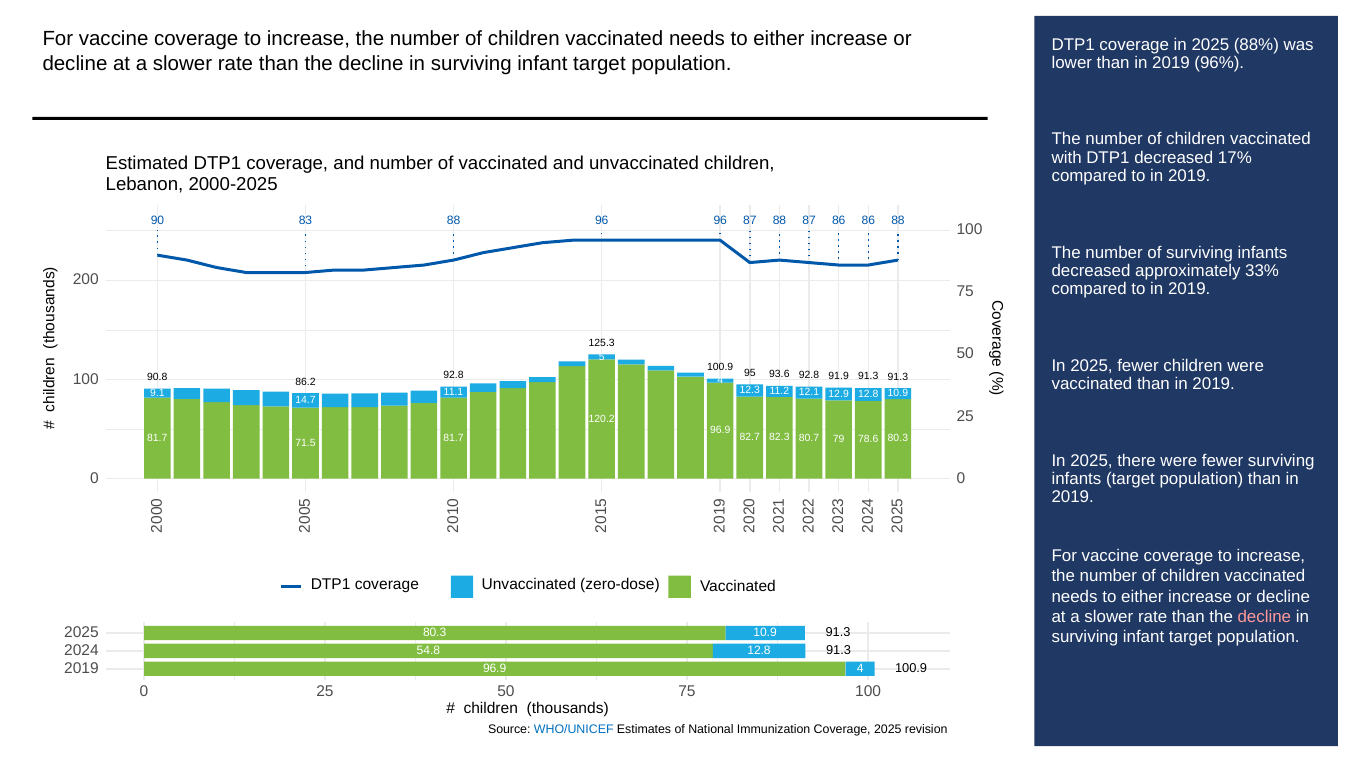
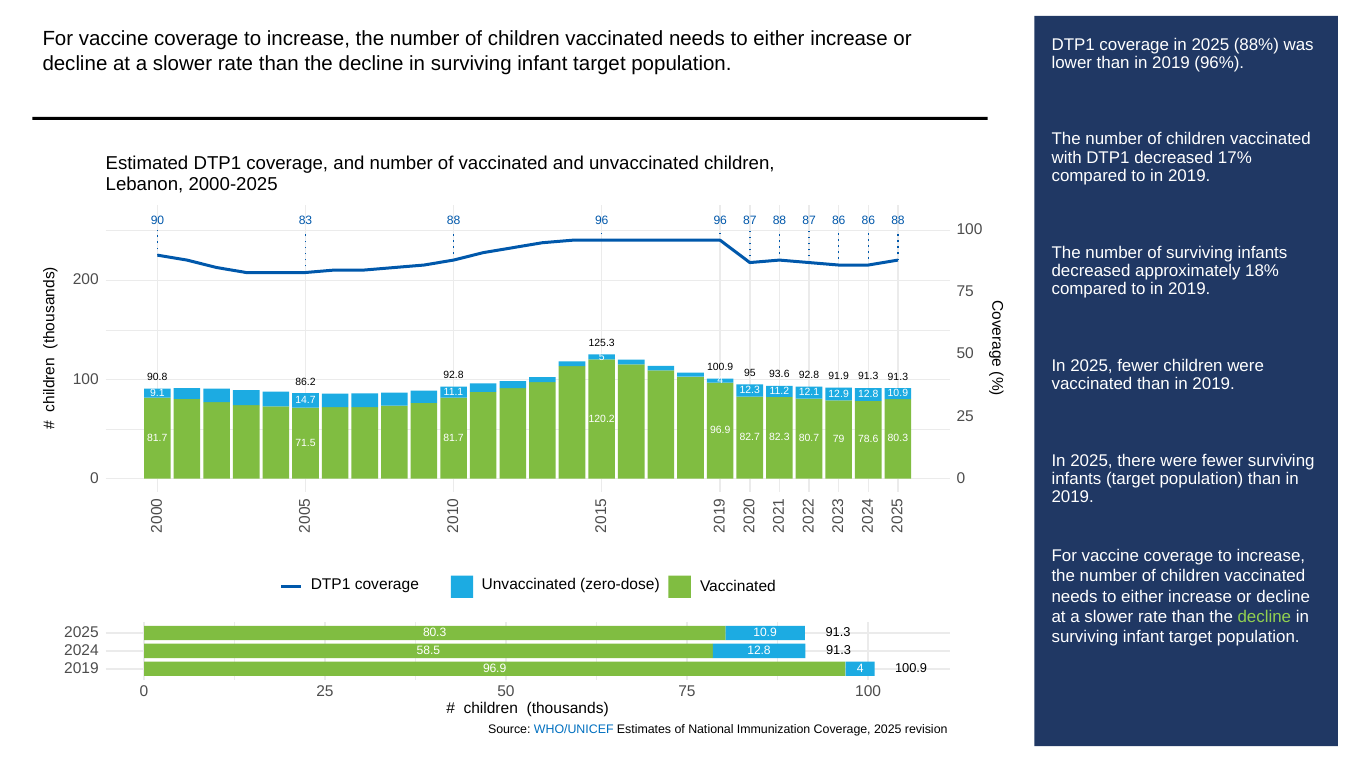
33%: 33% -> 18%
decline at (1264, 617) colour: pink -> light green
54.8: 54.8 -> 58.5
